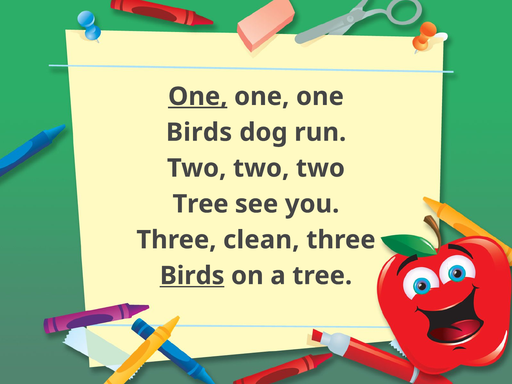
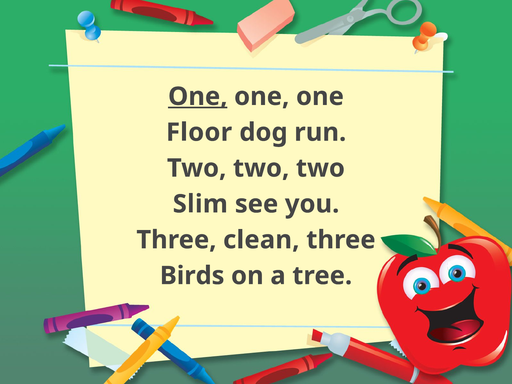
Birds at (199, 132): Birds -> Floor
Tree at (201, 204): Tree -> Slim
Birds at (192, 276) underline: present -> none
